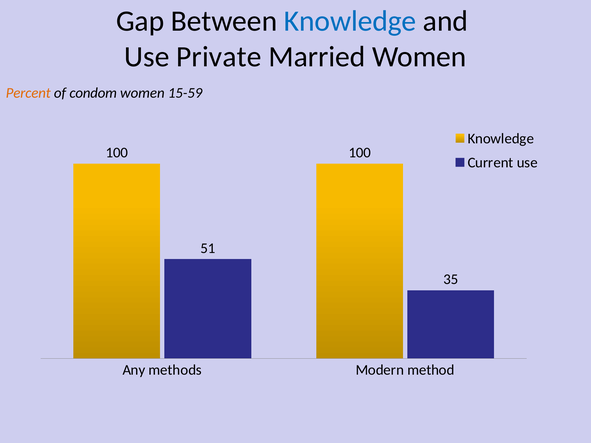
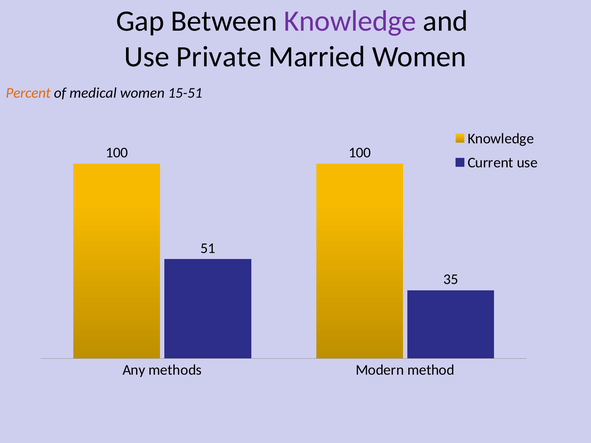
Knowledge at (350, 21) colour: blue -> purple
condom: condom -> medical
15-59: 15-59 -> 15-51
